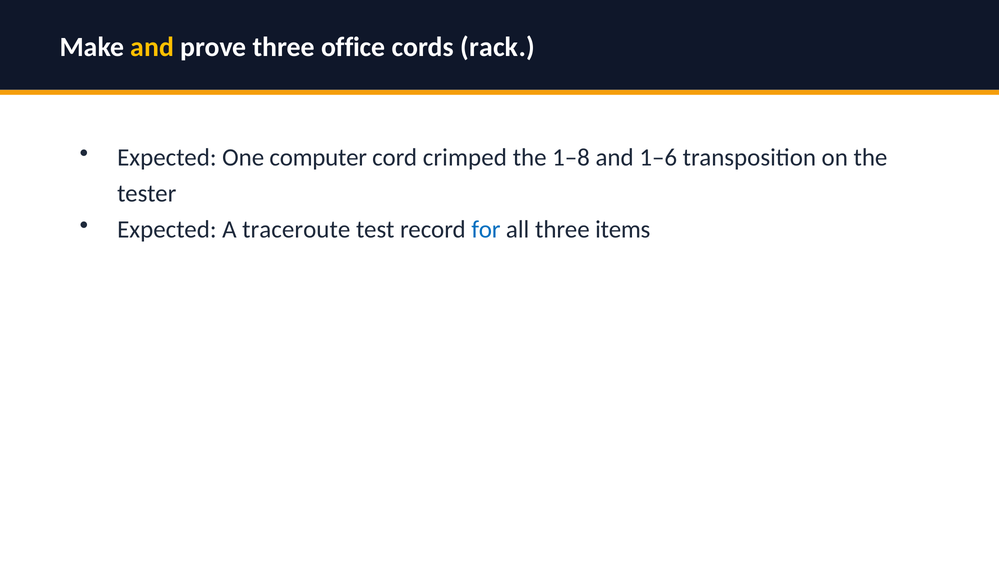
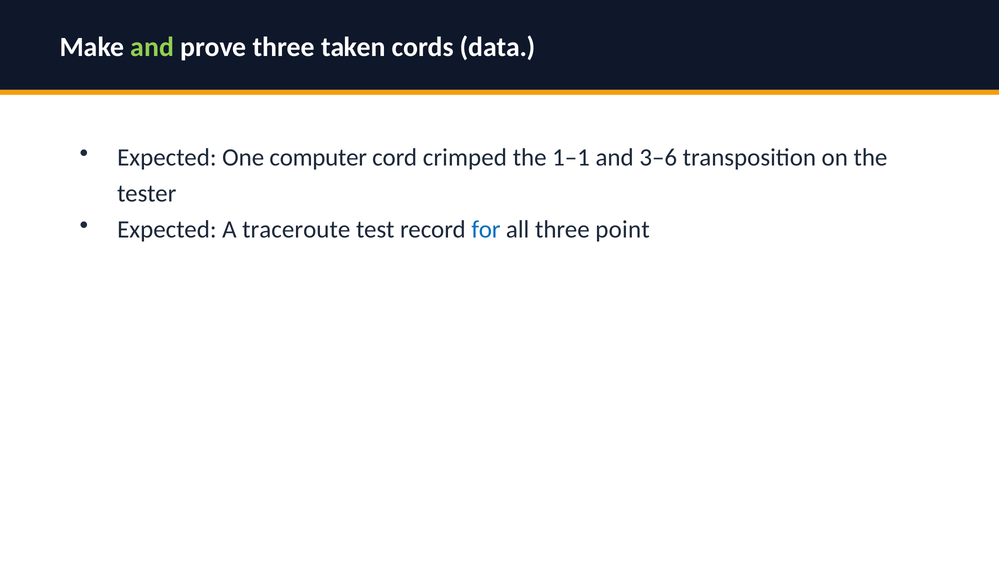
and at (152, 47) colour: yellow -> light green
office: office -> taken
rack: rack -> data
1–8: 1–8 -> 1–1
1–6: 1–6 -> 3–6
items: items -> point
